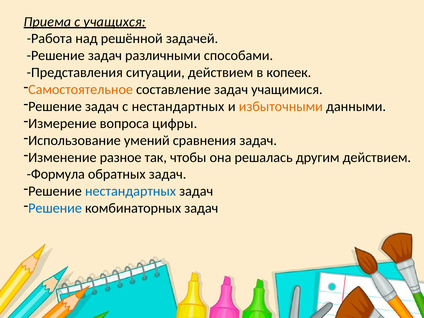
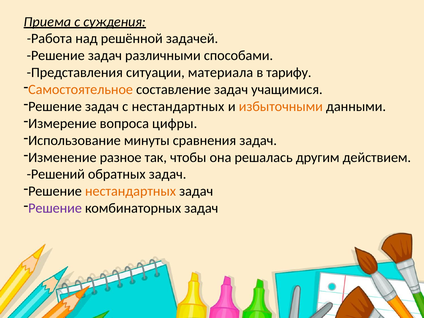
учащихся: учащихся -> суждения
ситуации действием: действием -> материала
копеек: копеек -> тарифу
умений: умений -> минуты
Формула: Формула -> Решений
нестандартных at (131, 191) colour: blue -> orange
Решение at (55, 208) colour: blue -> purple
